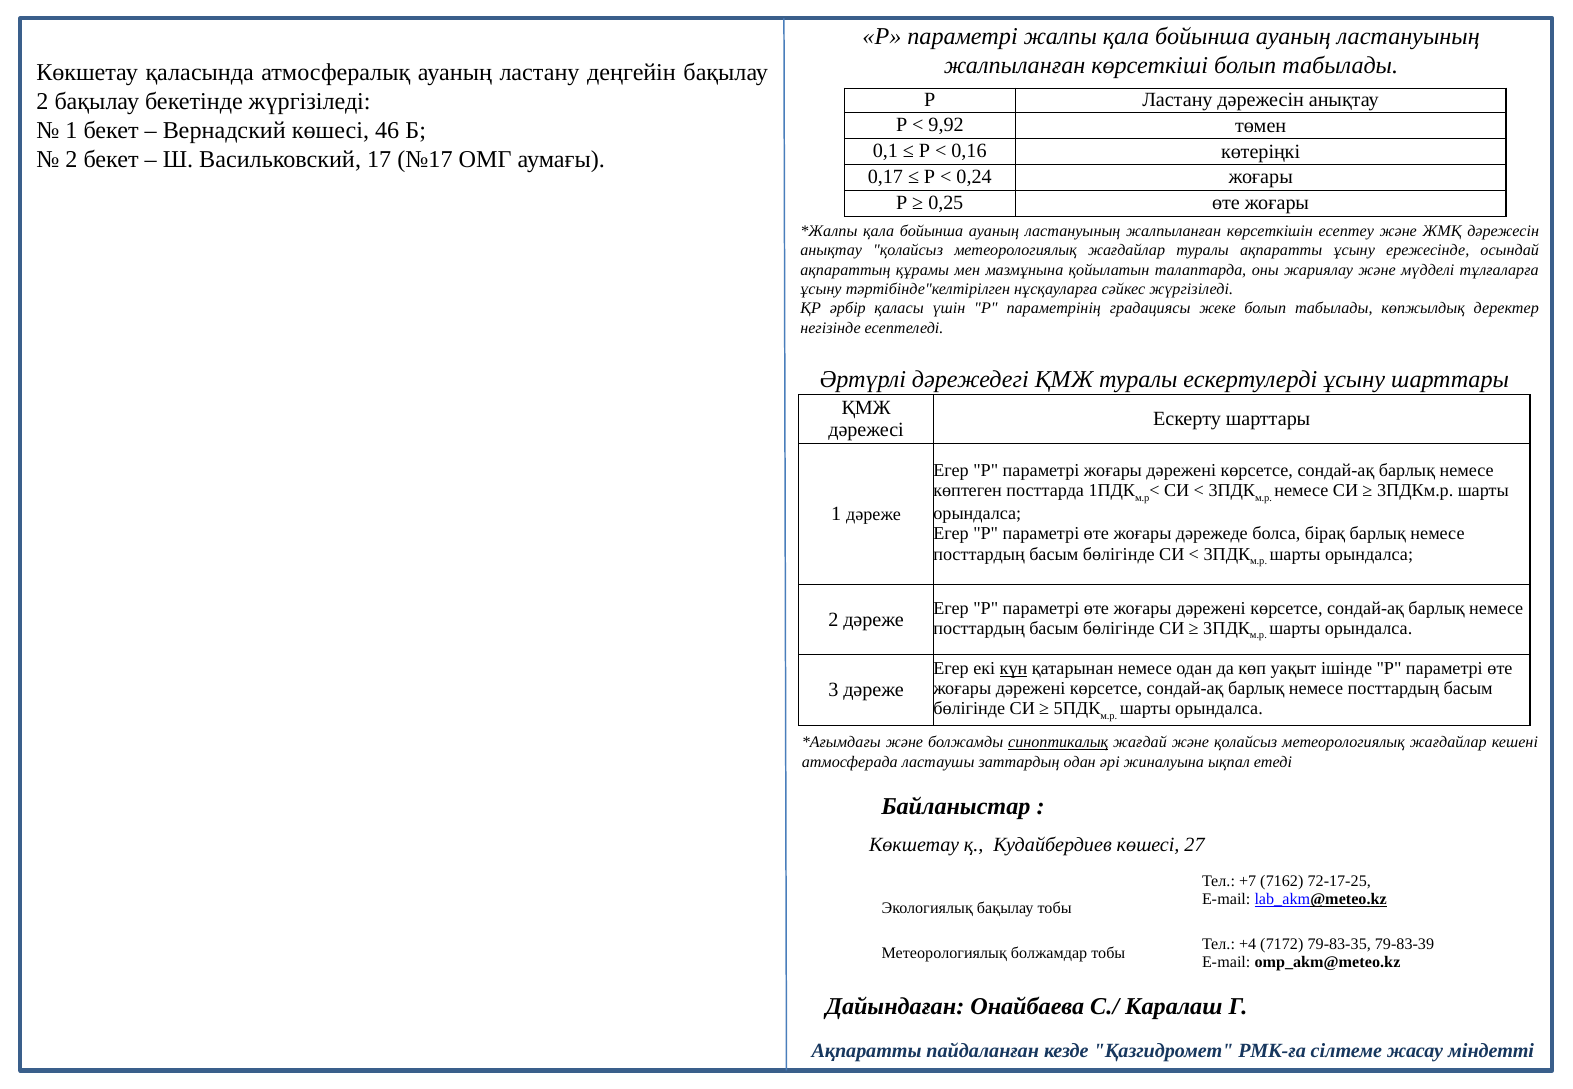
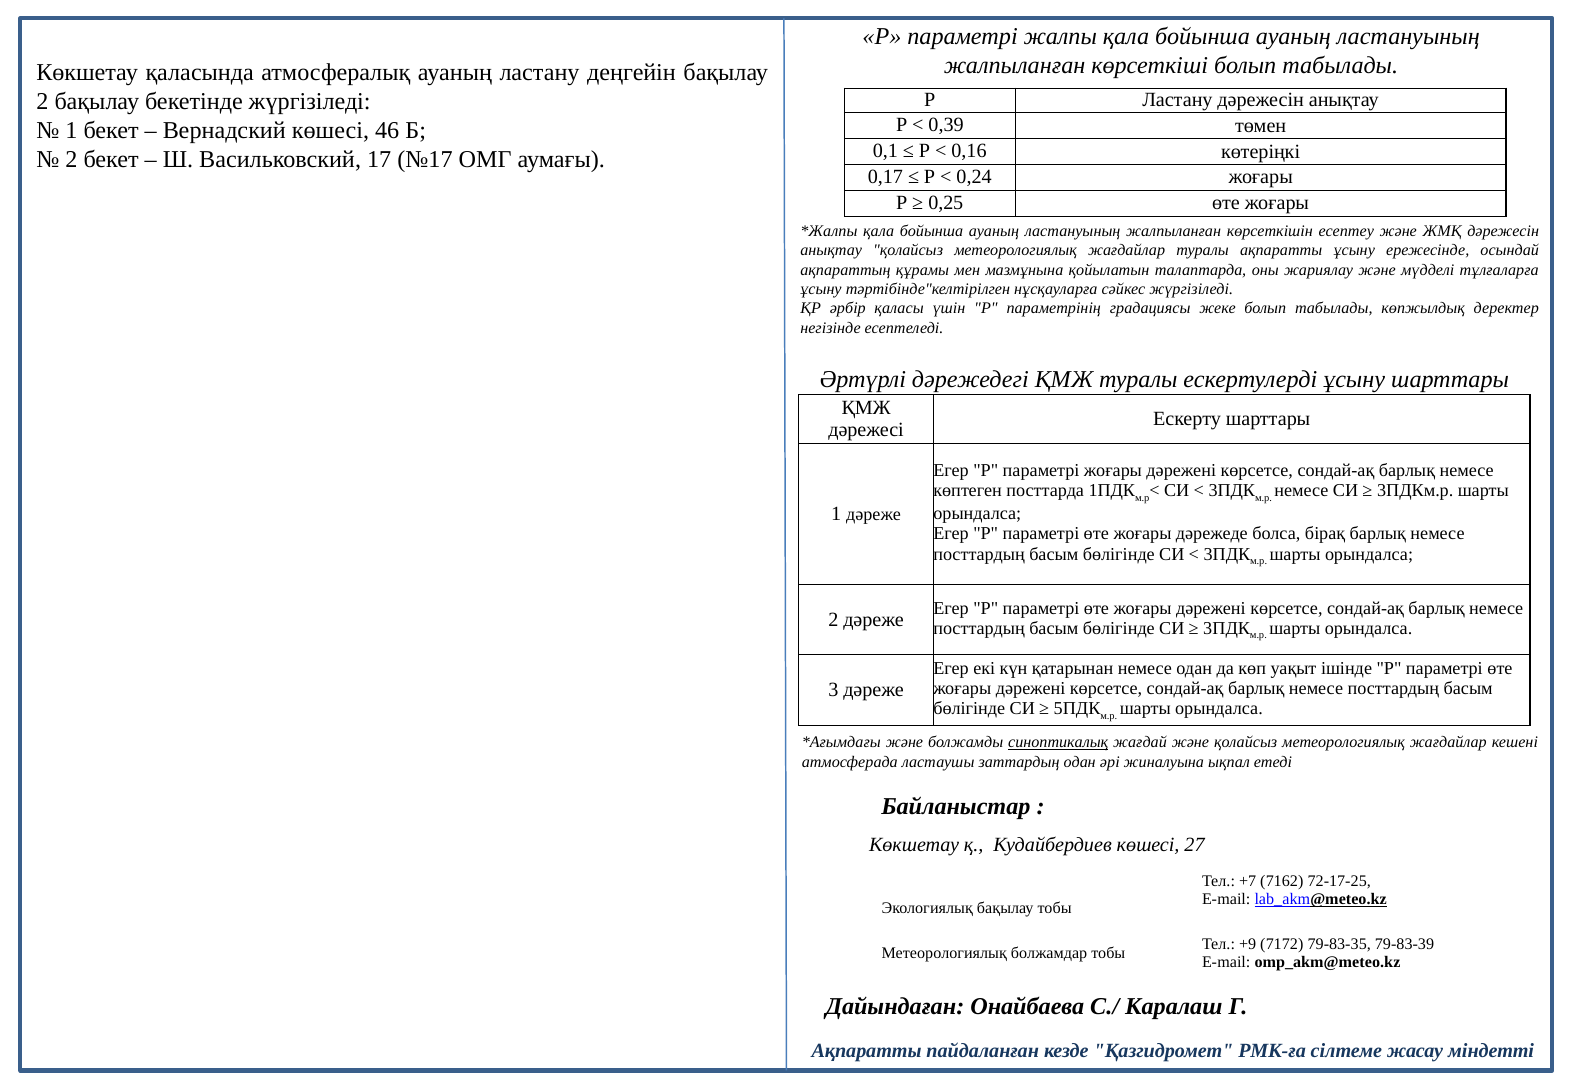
9,92: 9,92 -> 0,39
күн underline: present -> none
+4: +4 -> +9
